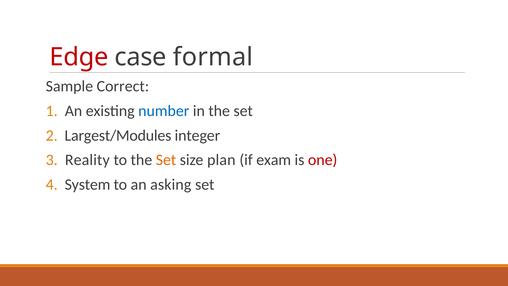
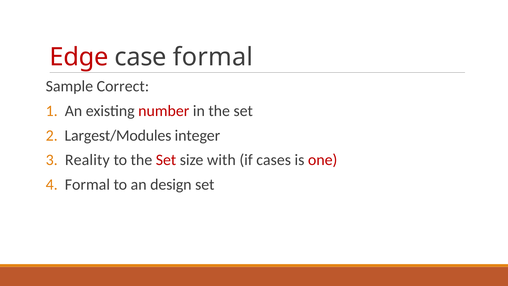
number colour: blue -> red
Set at (166, 160) colour: orange -> red
plan: plan -> with
exam: exam -> cases
System at (87, 184): System -> Formal
asking: asking -> design
